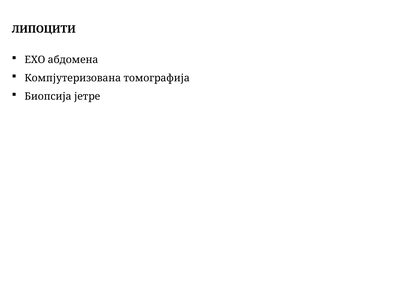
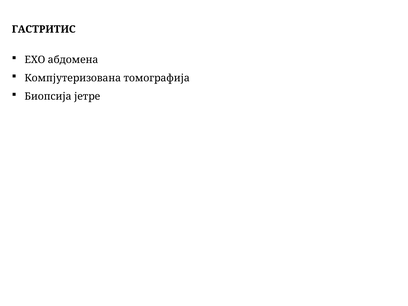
ЛИПОЦИТИ: ЛИПОЦИТИ -> ГАСТРИТИС
